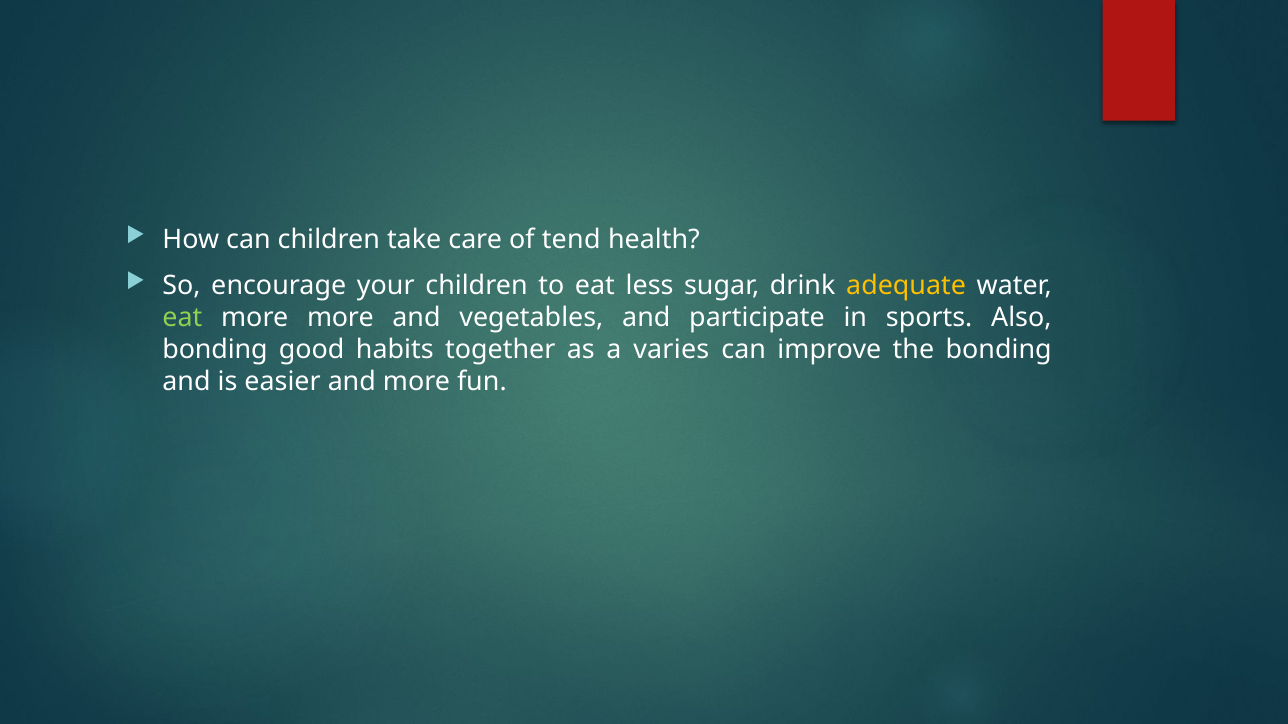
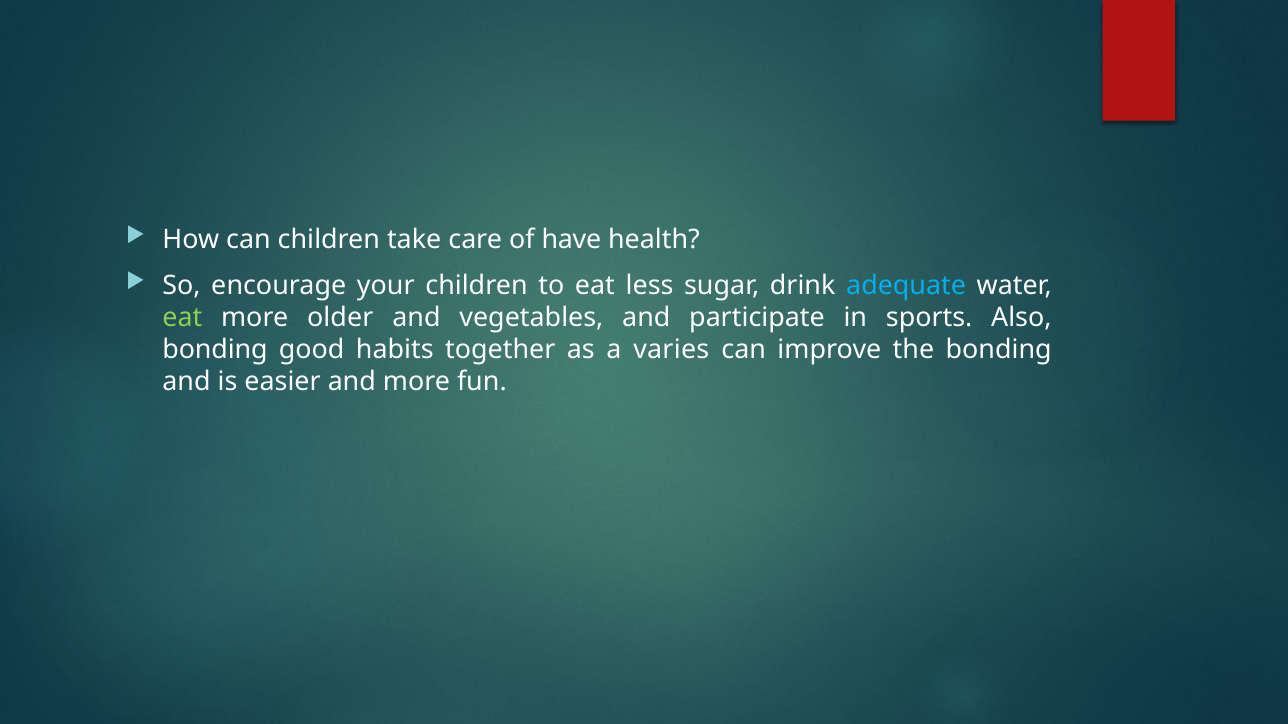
tend: tend -> have
adequate colour: yellow -> light blue
more more: more -> older
